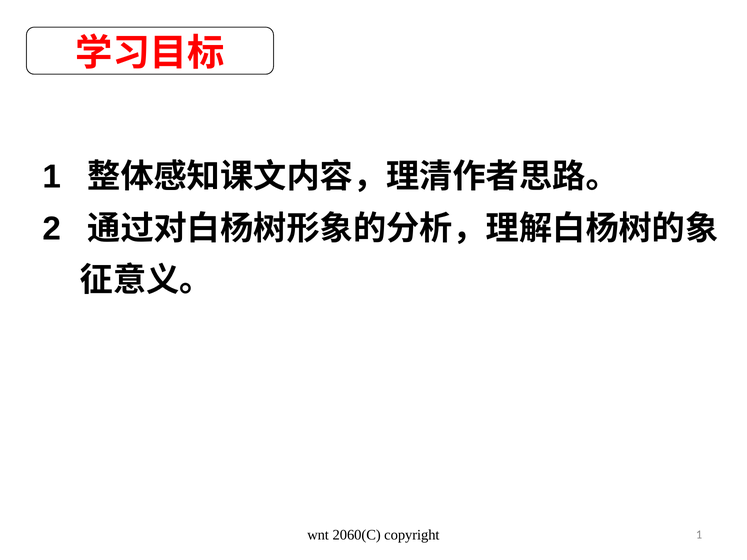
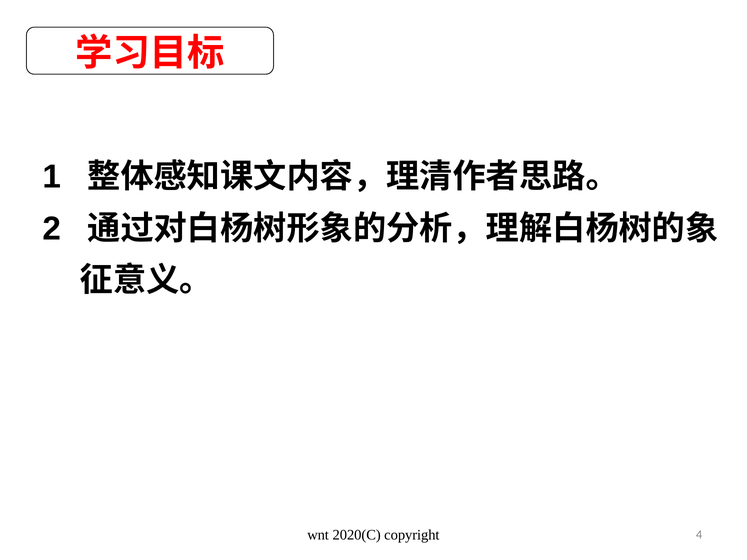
2060(C: 2060(C -> 2020(C
copyright 1: 1 -> 4
